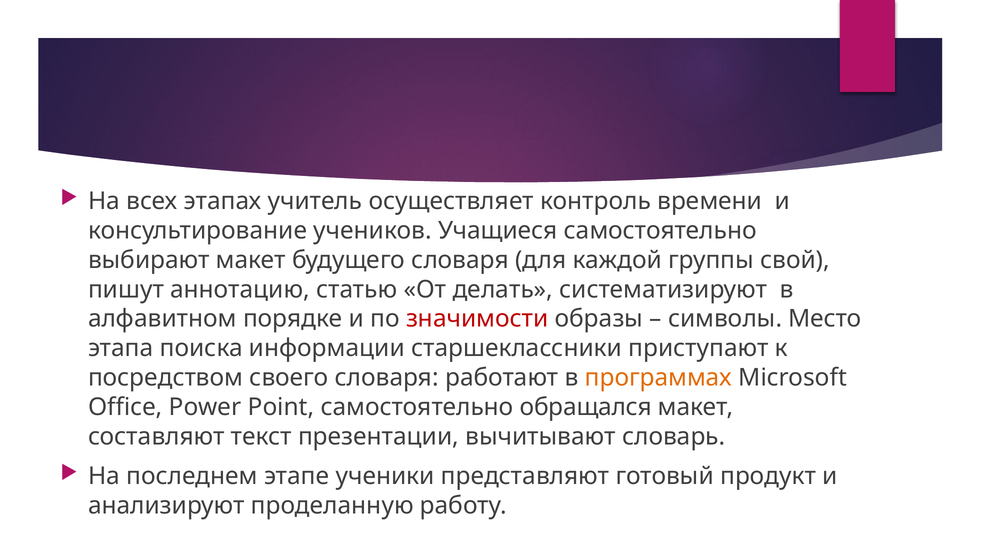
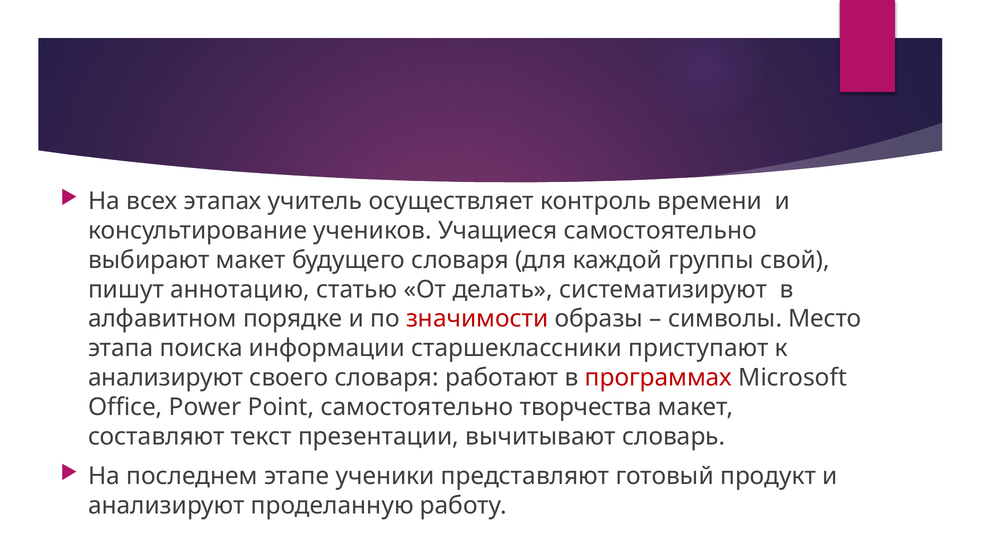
посредством at (166, 378): посредством -> анализируют
программах colour: orange -> red
обращался: обращался -> творчества
